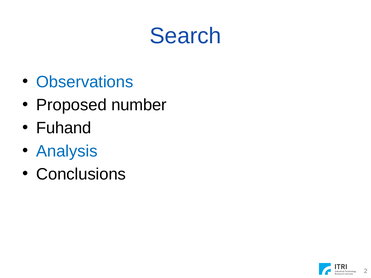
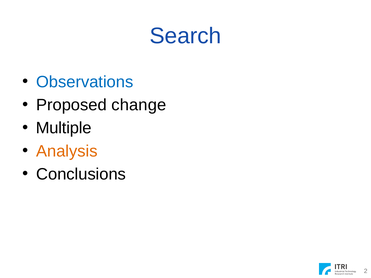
number: number -> change
Fuhand: Fuhand -> Multiple
Analysis colour: blue -> orange
